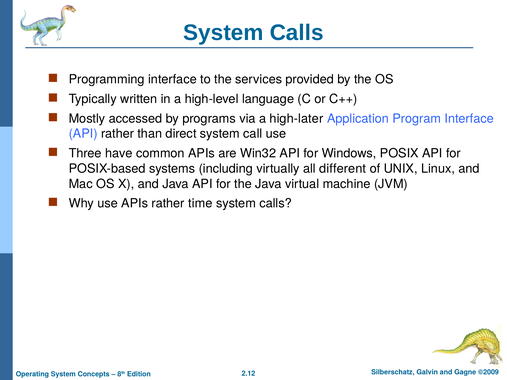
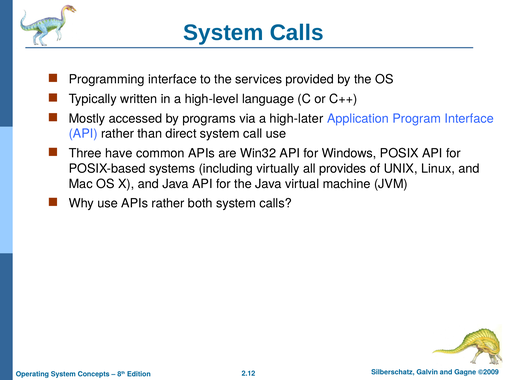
different: different -> provides
time: time -> both
